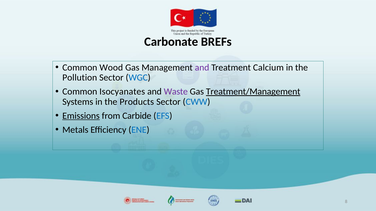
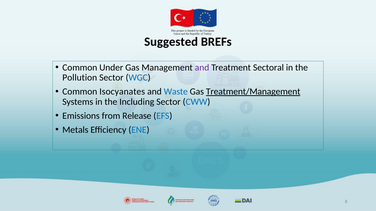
Carbonate: Carbonate -> Suggested
Wood: Wood -> Under
Calcium: Calcium -> Sectoral
Waste colour: purple -> blue
Products: Products -> Including
Emissions underline: present -> none
Carbide: Carbide -> Release
